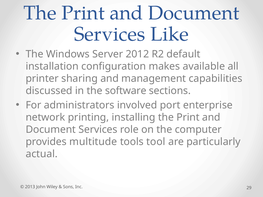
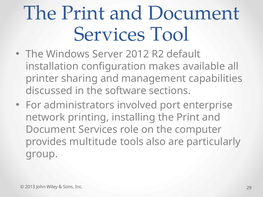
Like: Like -> Tool
tool: tool -> also
actual: actual -> group
